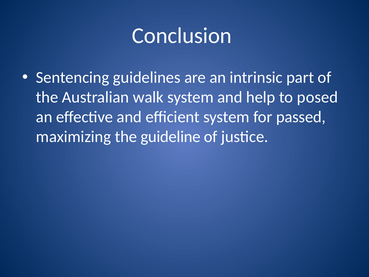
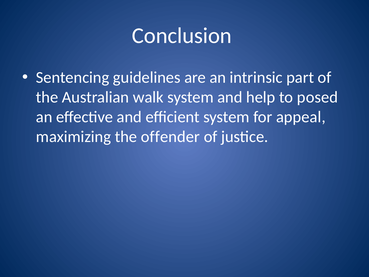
passed: passed -> appeal
guideline: guideline -> offender
